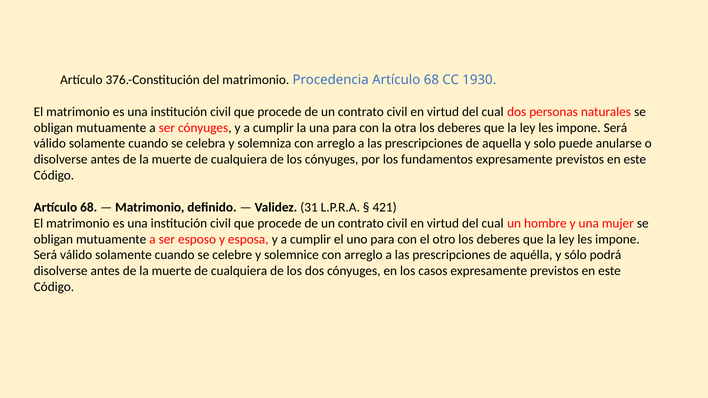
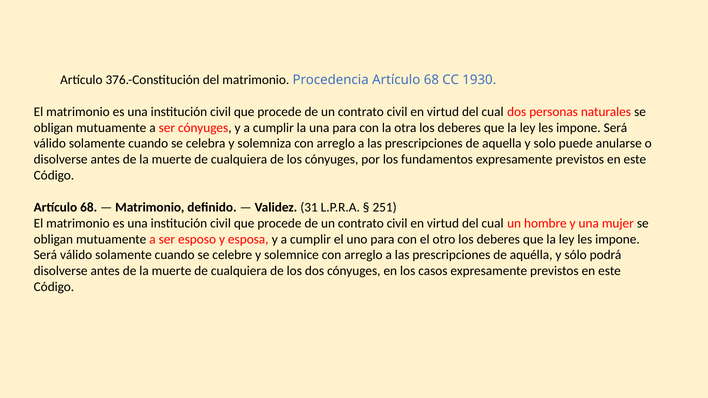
421: 421 -> 251
